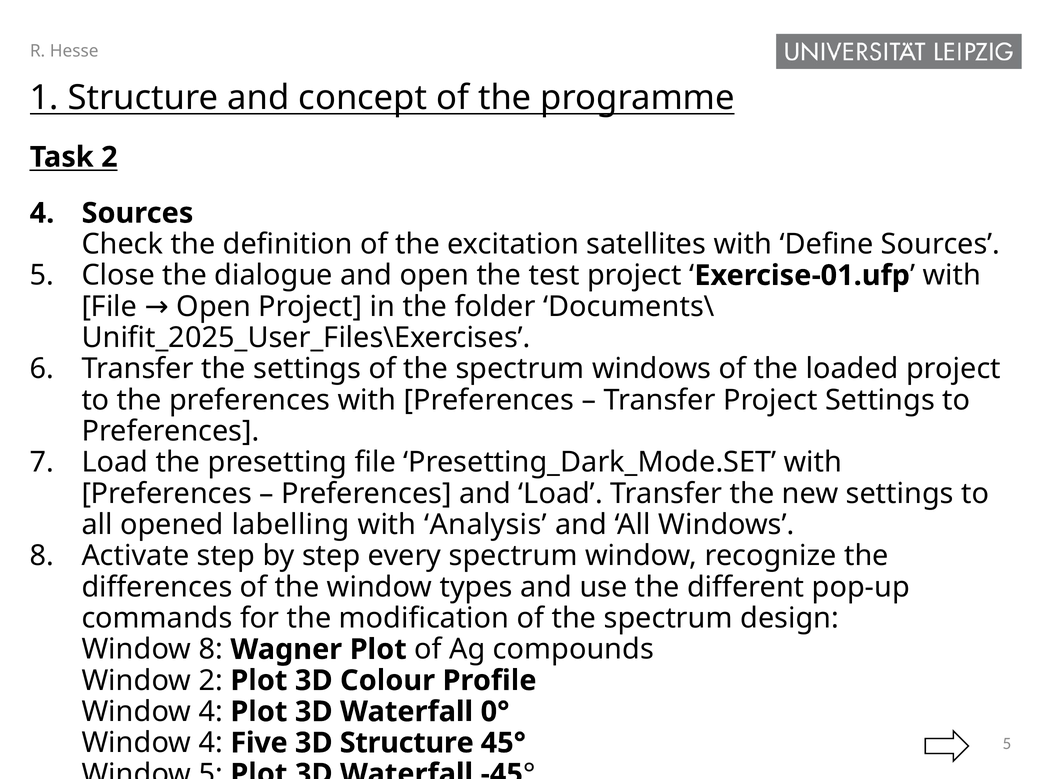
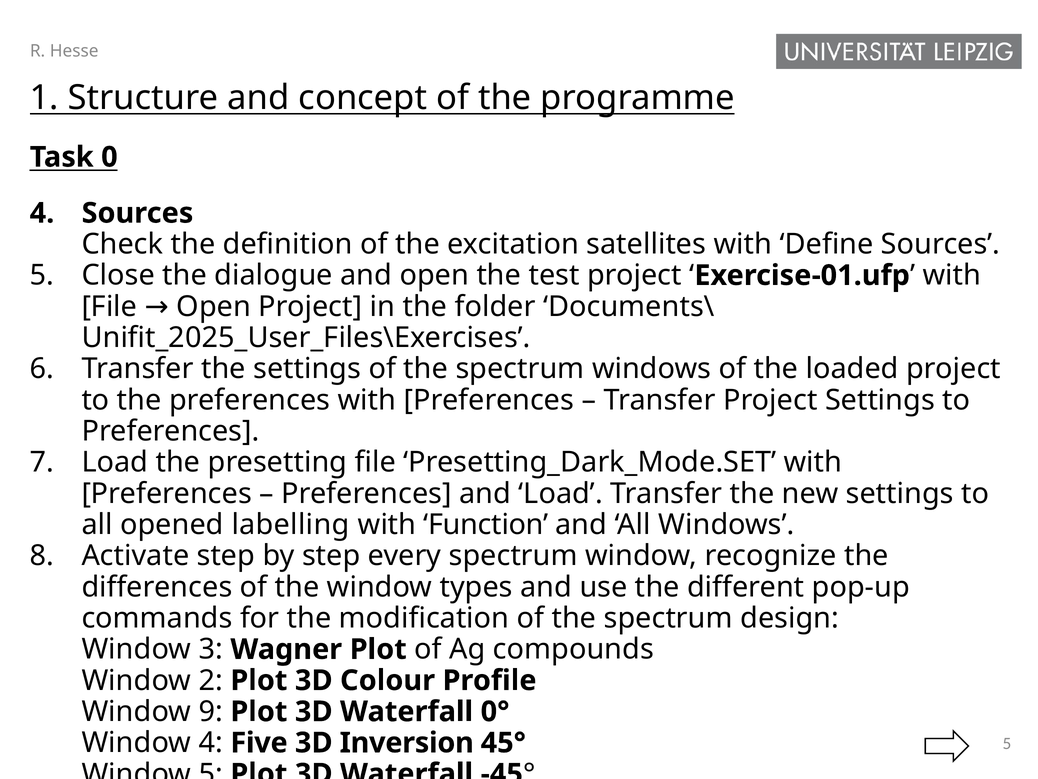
Task 2: 2 -> 0
Analysis: Analysis -> Function
Window 8: 8 -> 3
4 at (211, 711): 4 -> 9
3D Structure: Structure -> Inversion
